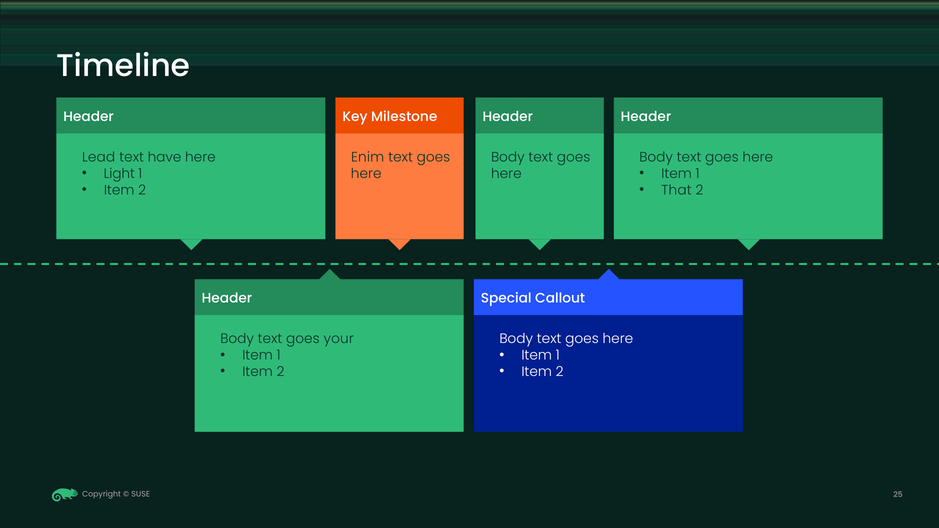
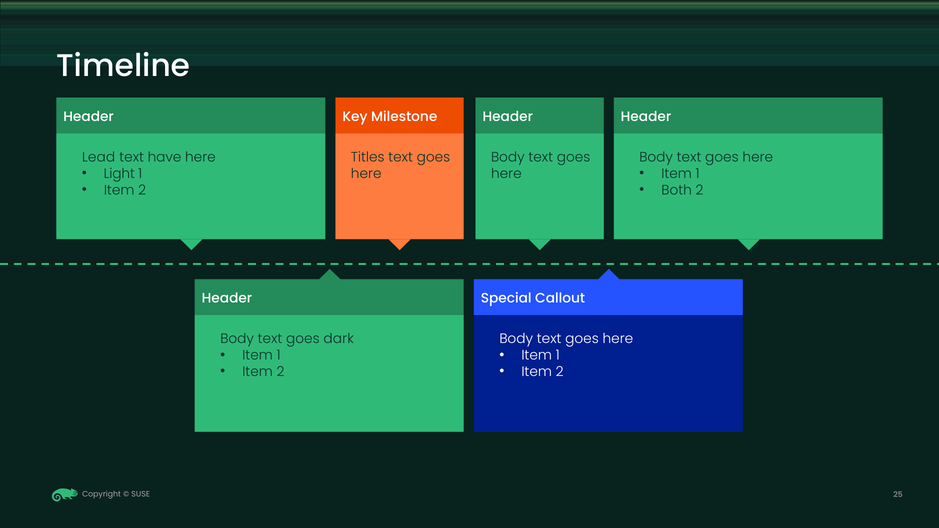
Enim: Enim -> Titles
That: That -> Both
your: your -> dark
